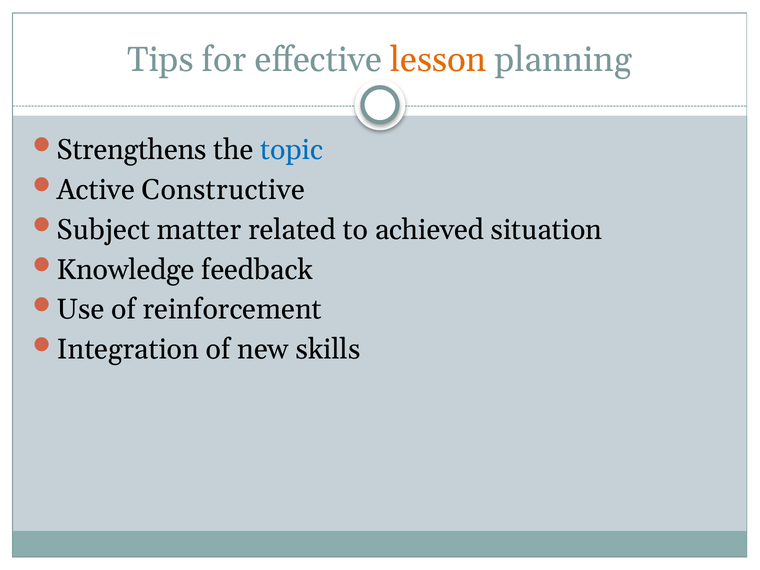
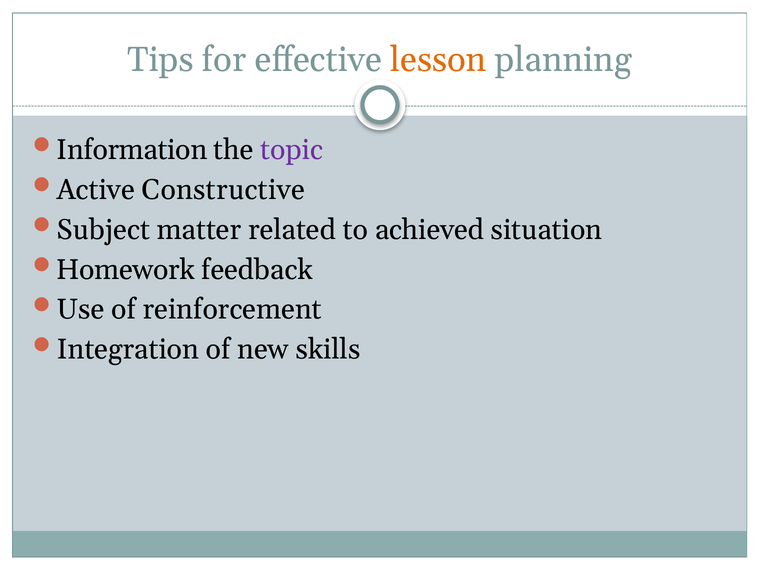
Strengthens: Strengthens -> Information
topic colour: blue -> purple
Knowledge: Knowledge -> Homework
